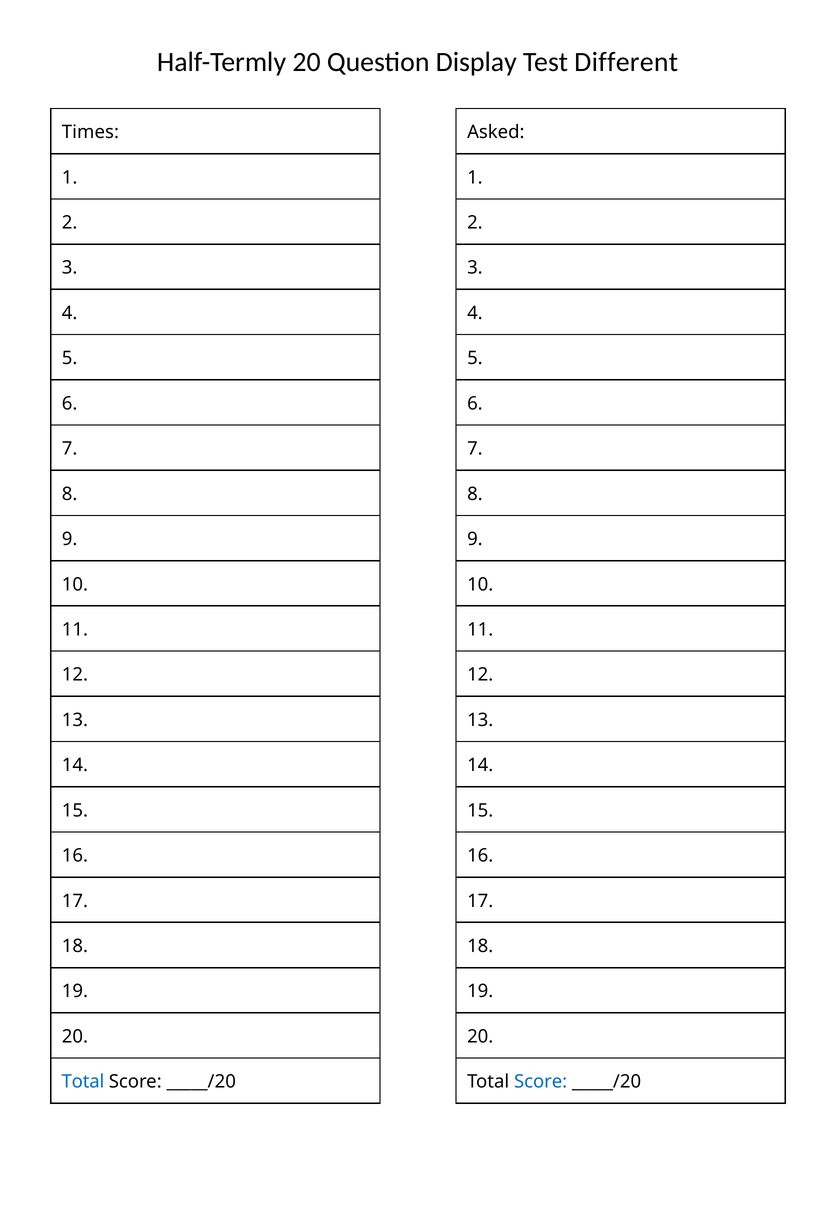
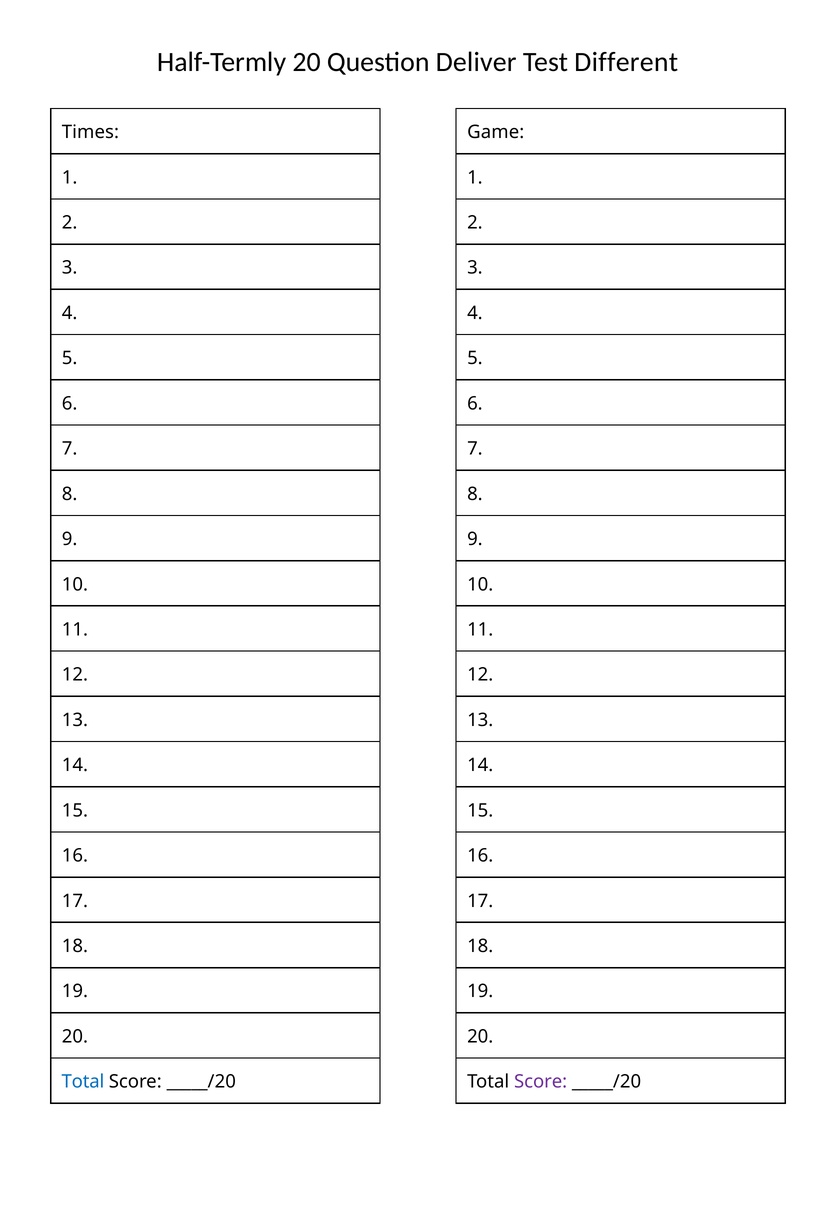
Display: Display -> Deliver
Asked: Asked -> Game
Score at (541, 1081) colour: blue -> purple
